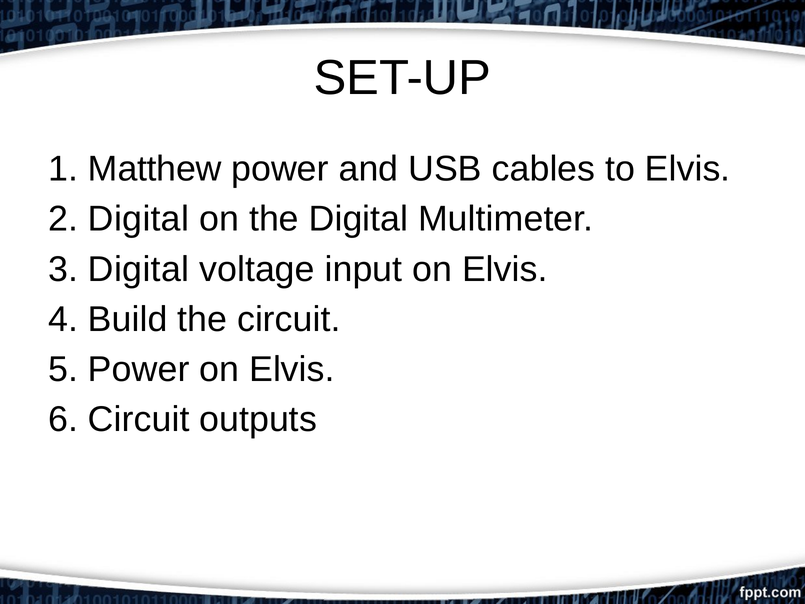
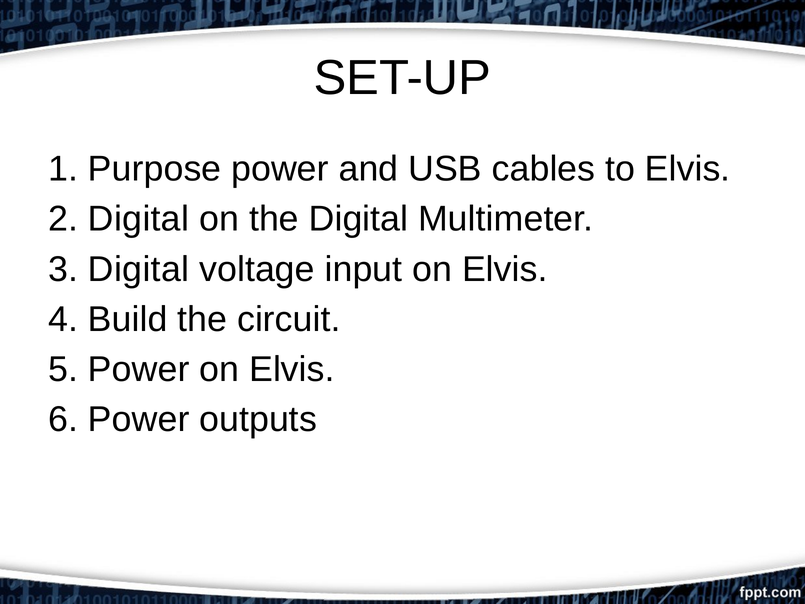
Matthew: Matthew -> Purpose
6 Circuit: Circuit -> Power
